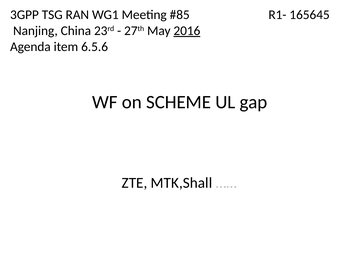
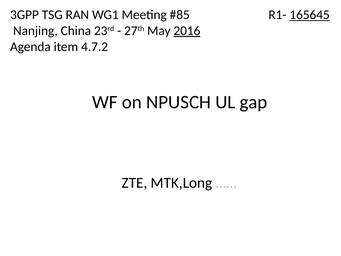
165645 underline: none -> present
6.5.6: 6.5.6 -> 4.7.2
SCHEME: SCHEME -> NPUSCH
MTK,Shall: MTK,Shall -> MTK,Long
